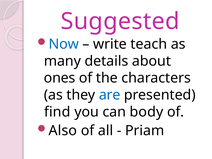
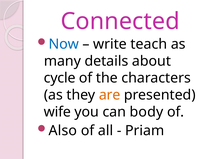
Suggested: Suggested -> Connected
ones: ones -> cycle
are colour: blue -> orange
find: find -> wife
